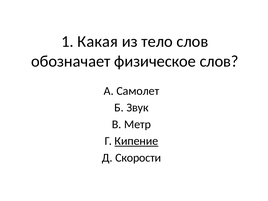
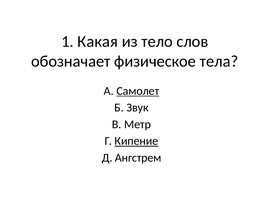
физическое слов: слов -> тела
Самолет underline: none -> present
Скорости: Скорости -> Ангстрем
